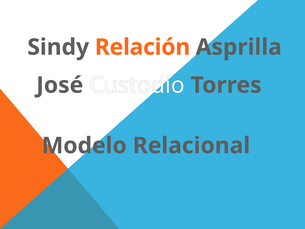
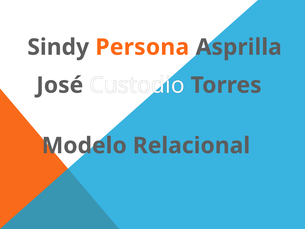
Relación: Relación -> Persona
